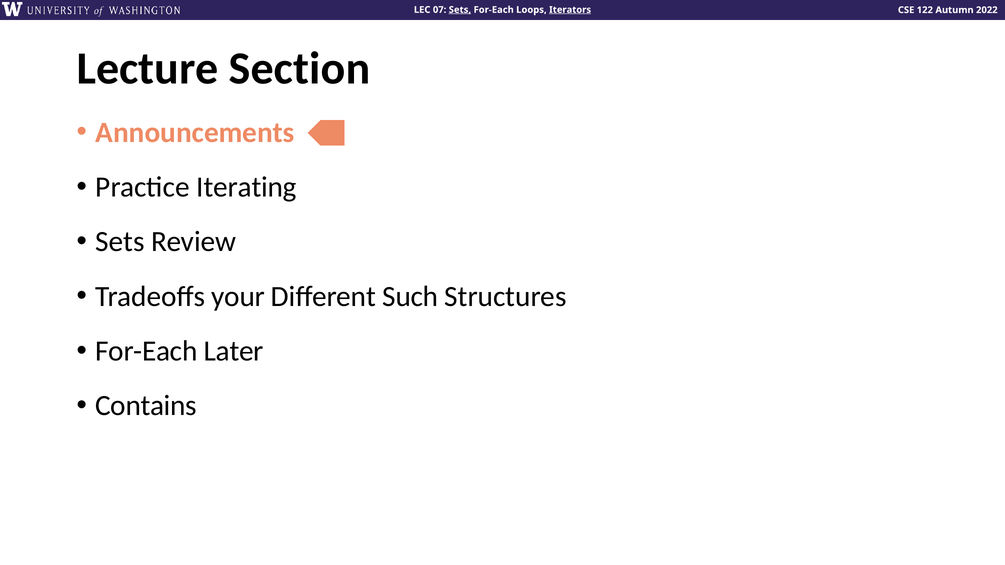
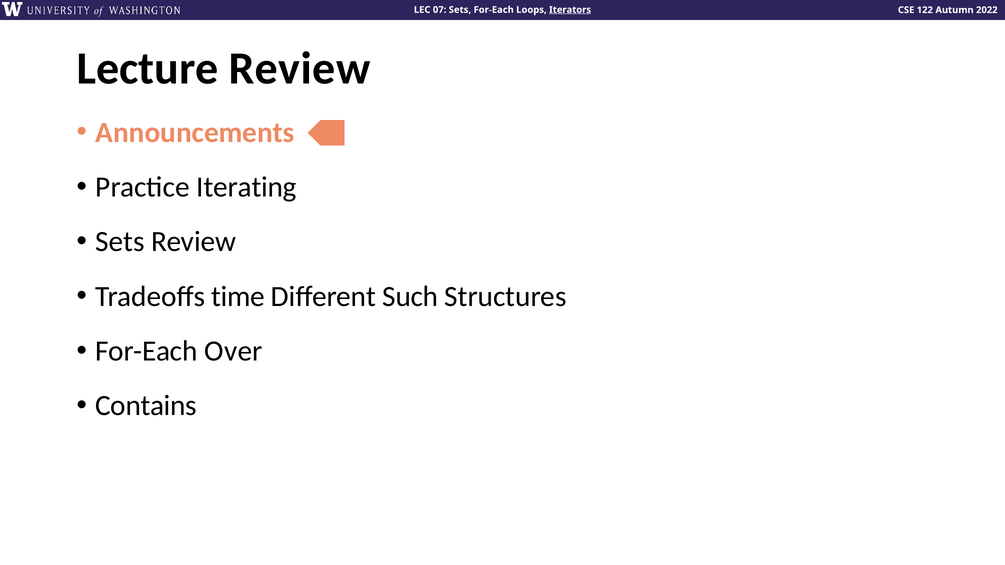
Sets at (460, 10) underline: present -> none
Lecture Section: Section -> Review
your: your -> time
Later: Later -> Over
